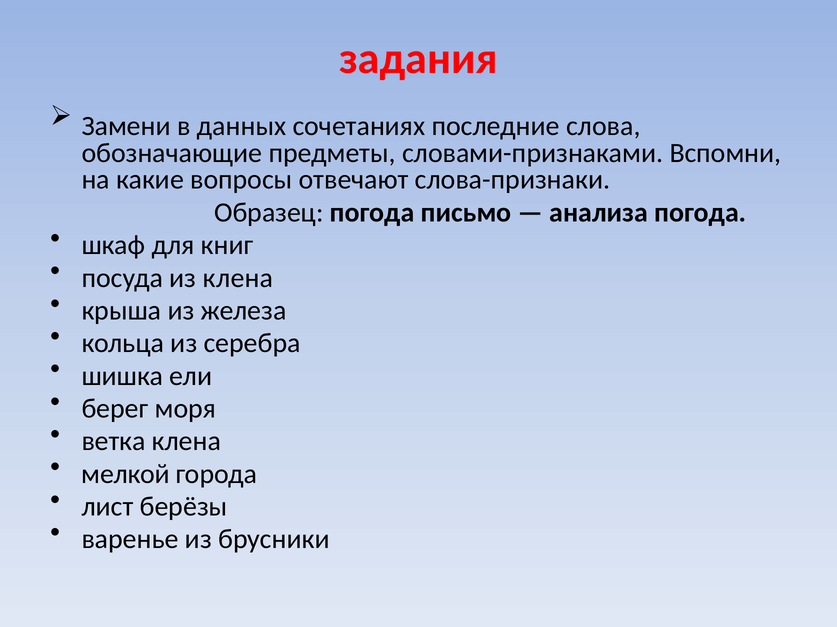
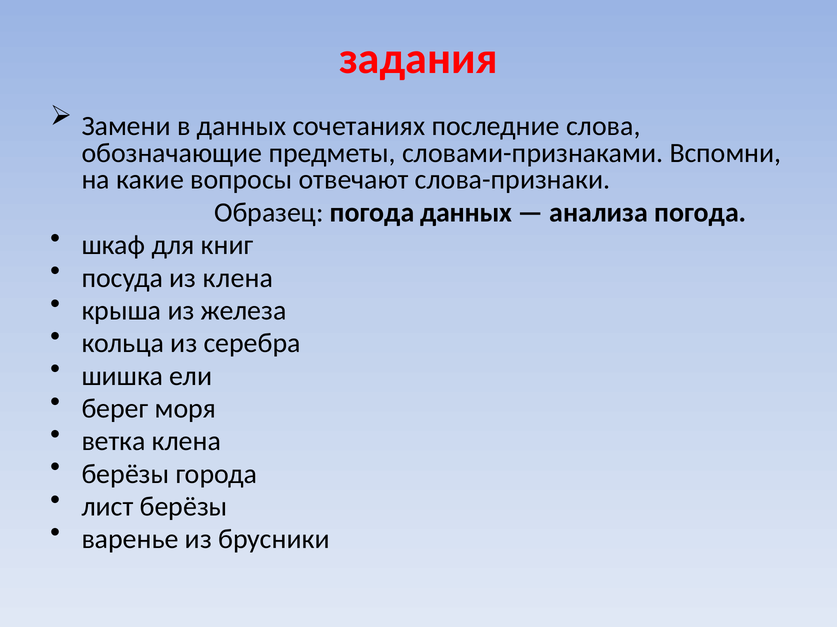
погода письмо: письмо -> данных
мелкой at (126, 474): мелкой -> берёзы
